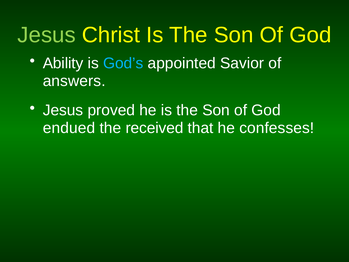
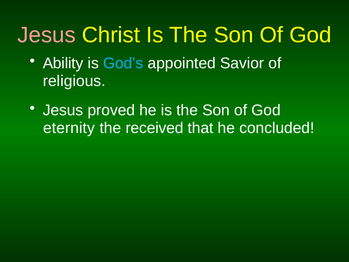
Jesus at (47, 35) colour: light green -> pink
answers: answers -> religious
endued: endued -> eternity
confesses: confesses -> concluded
